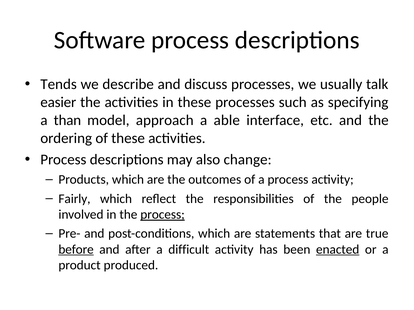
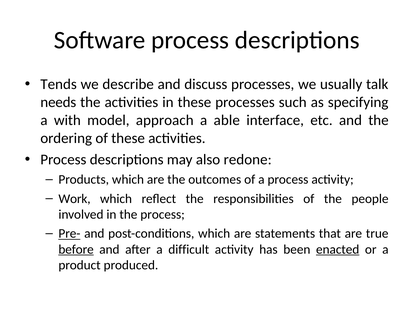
easier: easier -> needs
than: than -> with
change: change -> redone
Fairly: Fairly -> Work
process at (163, 215) underline: present -> none
Pre- underline: none -> present
